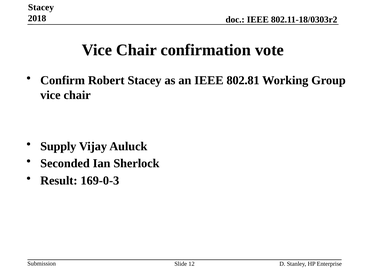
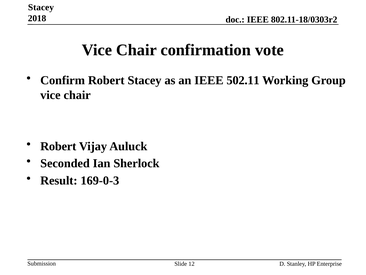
802.81: 802.81 -> 502.11
Supply at (58, 146): Supply -> Robert
